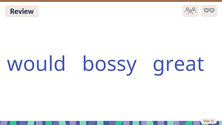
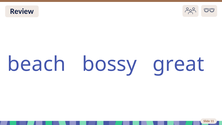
would: would -> beach
